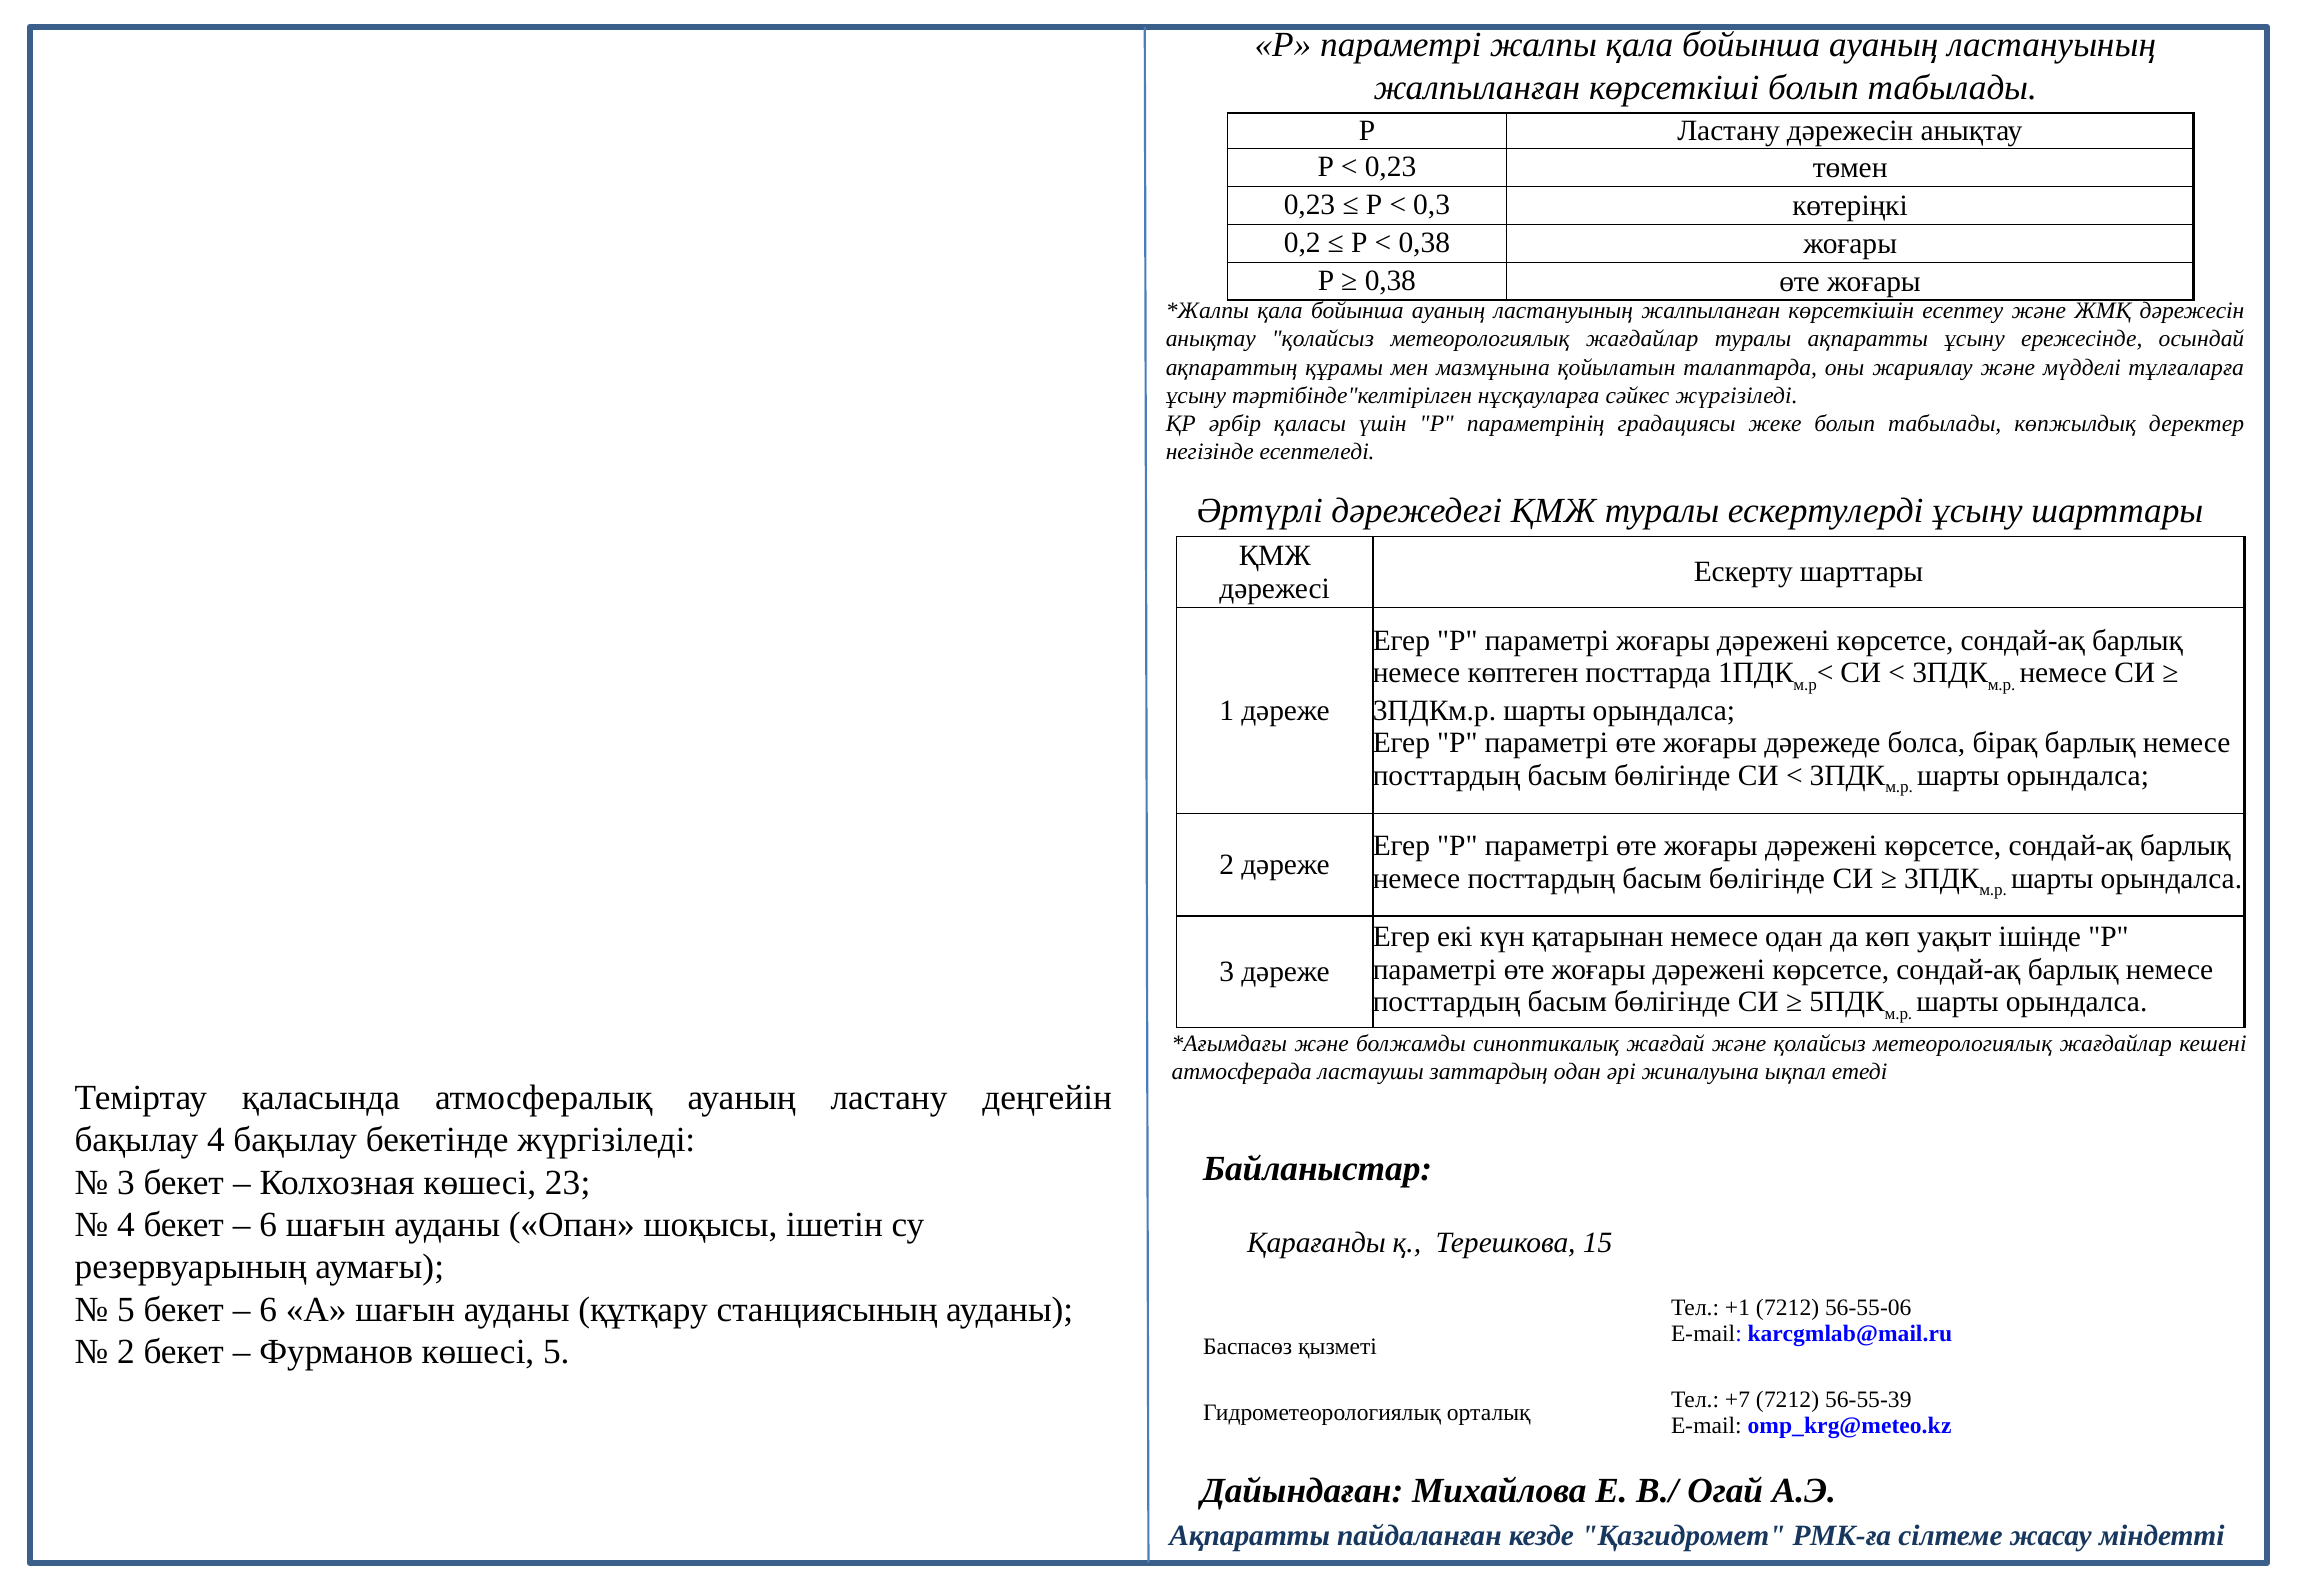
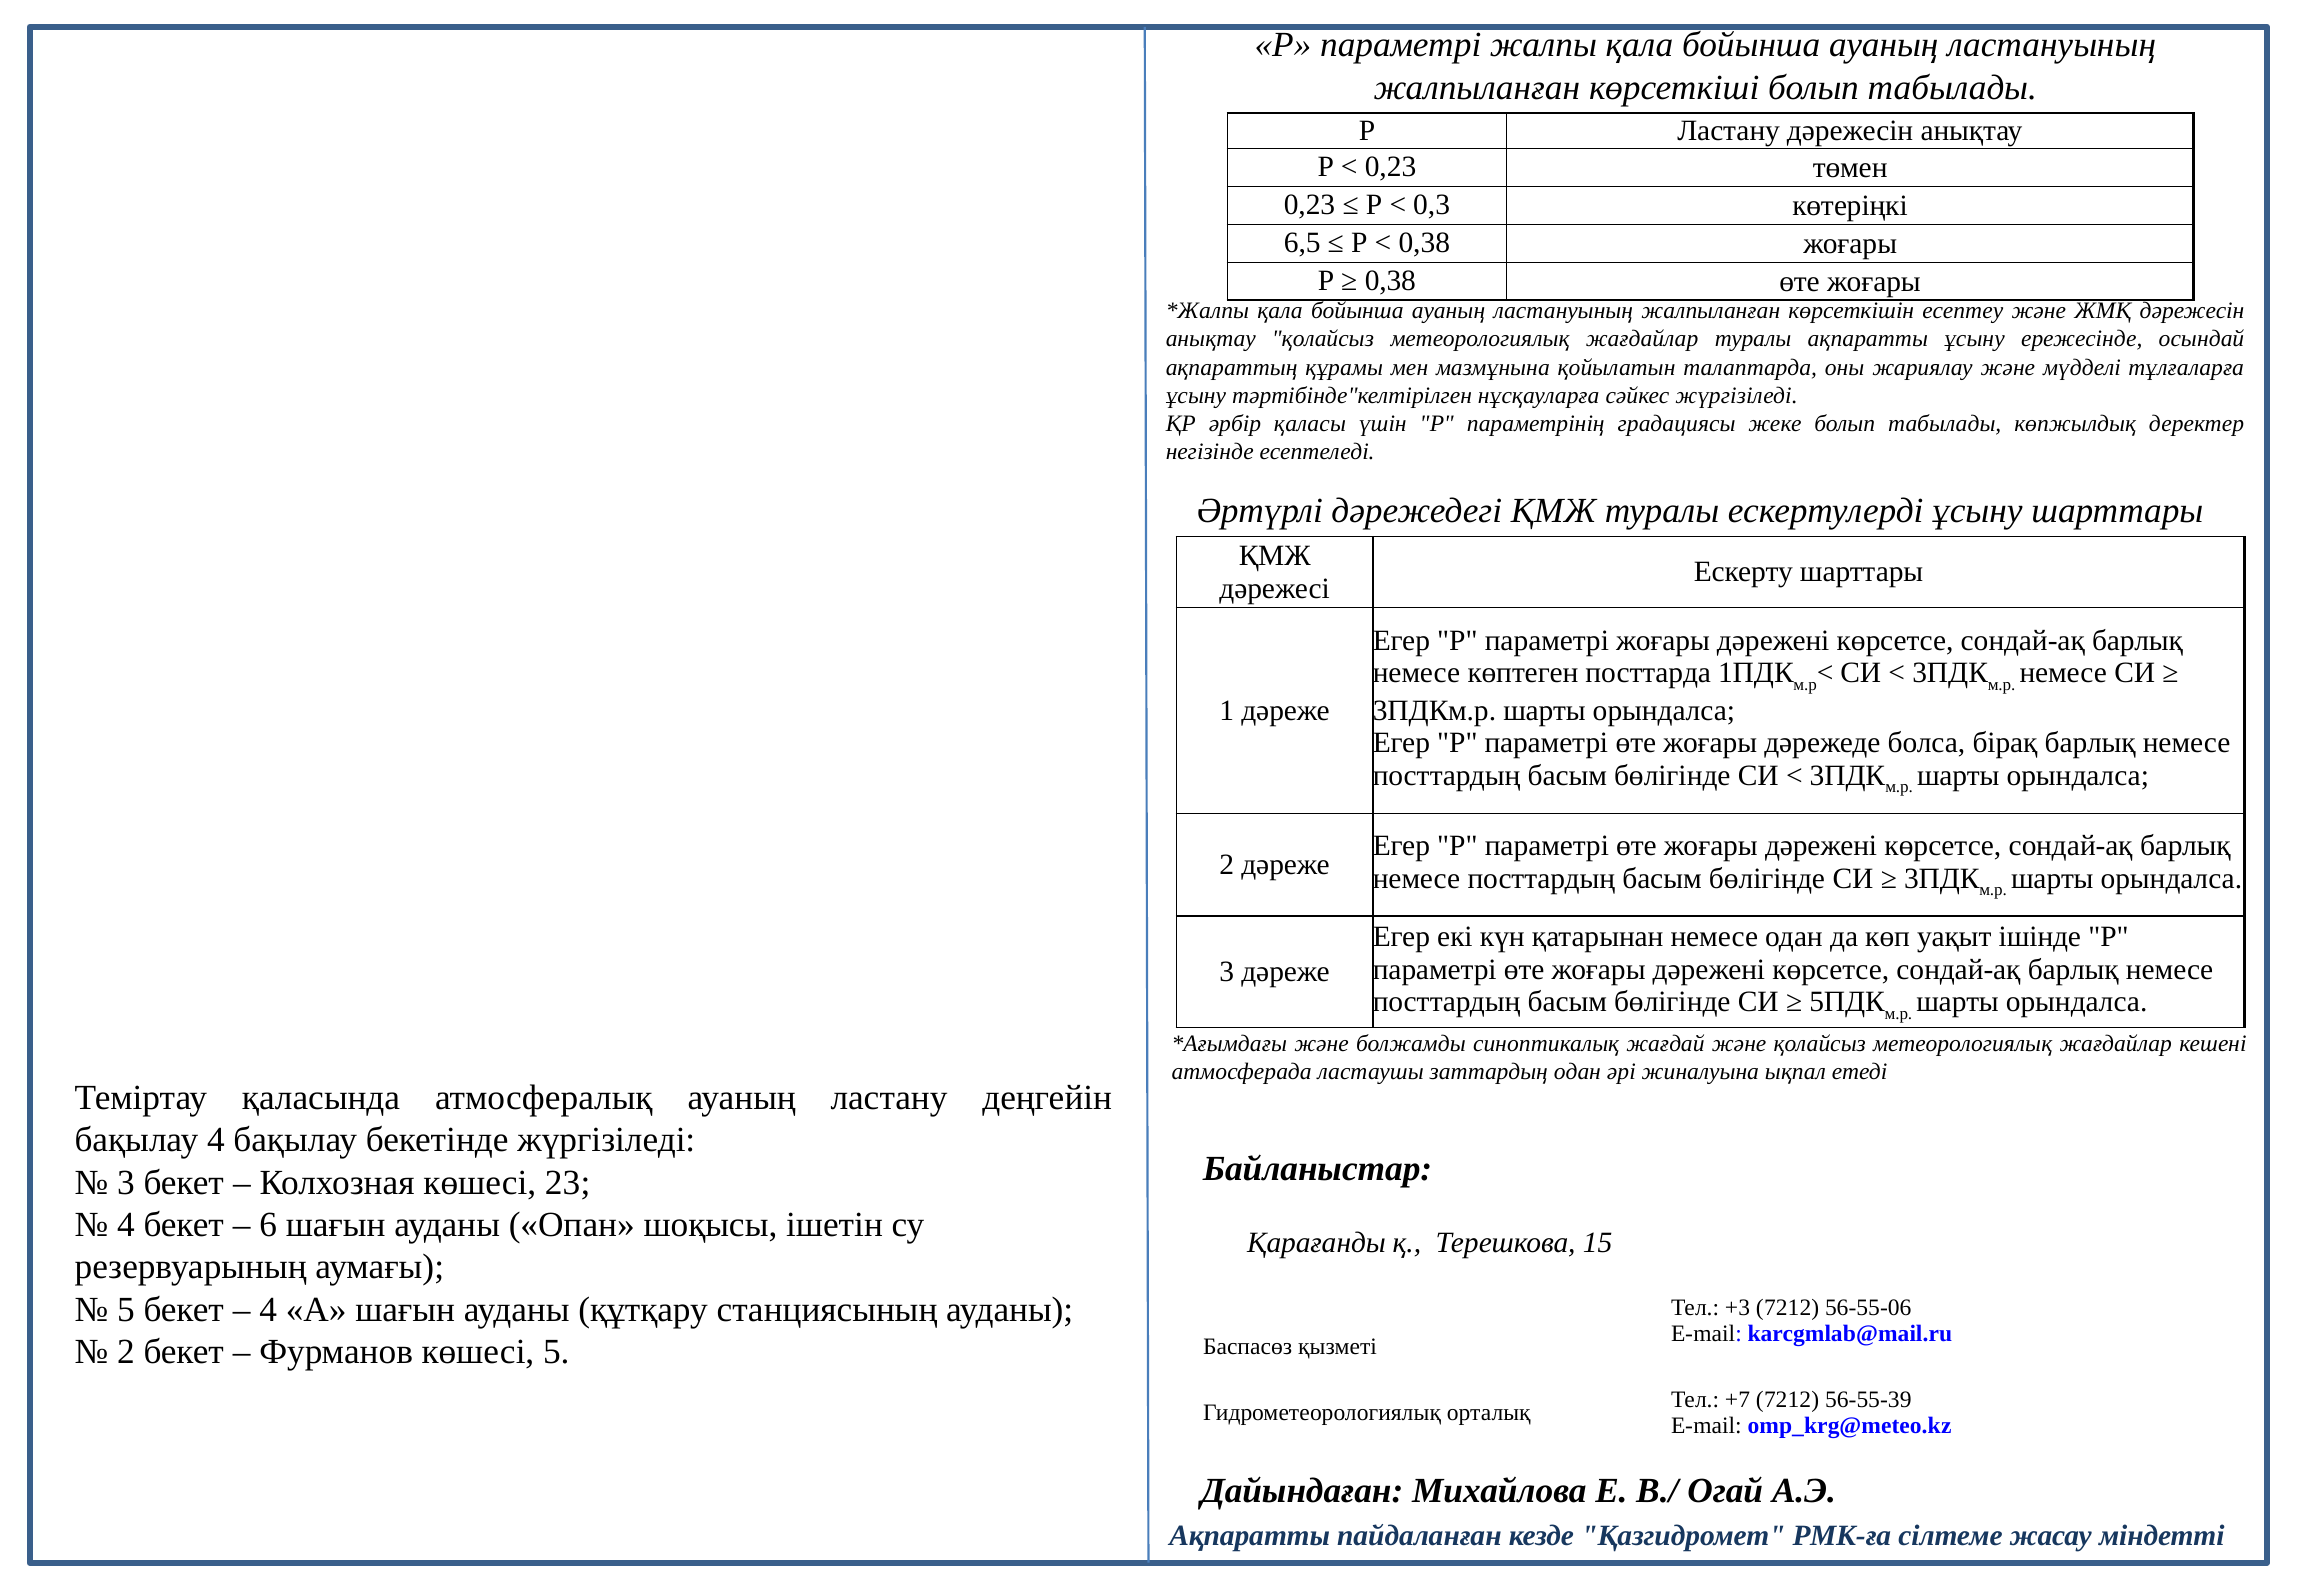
0,2: 0,2 -> 6,5
6 at (268, 1310): 6 -> 4
+1: +1 -> +3
